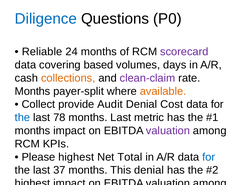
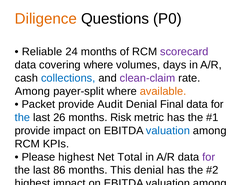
Diligence colour: blue -> orange
covering based: based -> where
collections colour: orange -> blue
Months at (33, 91): Months -> Among
Collect at (38, 105): Collect -> Packet
Denial Cost: Cost -> Final
78: 78 -> 26
months Last: Last -> Risk
months at (33, 131): months -> provide
valuation at (168, 131) colour: purple -> blue
for at (209, 157) colour: blue -> purple
37: 37 -> 86
